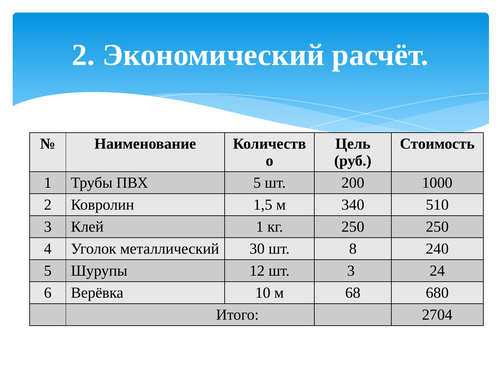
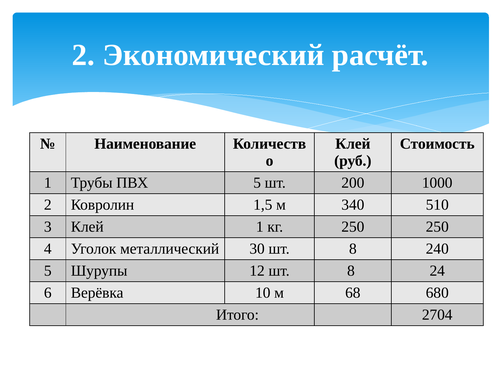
Цель at (353, 144): Цель -> Клей
12 шт 3: 3 -> 8
